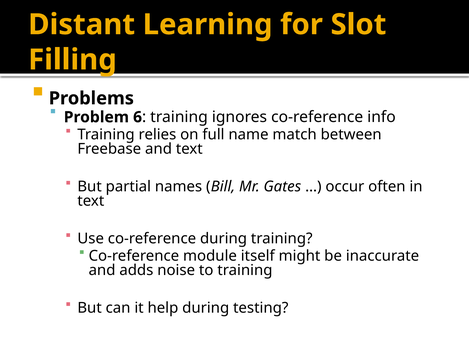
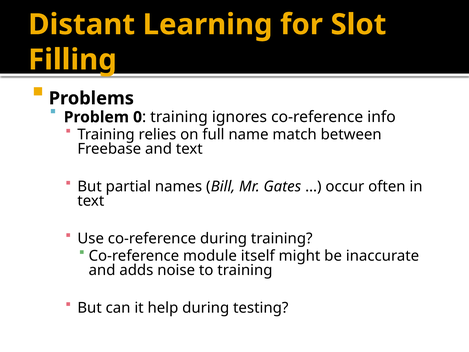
6: 6 -> 0
